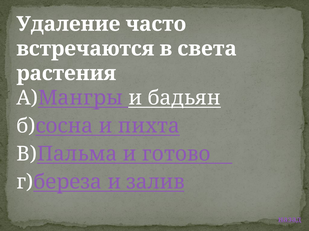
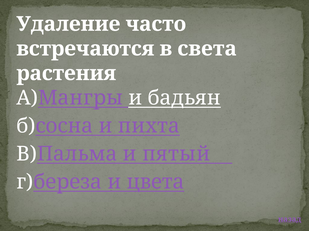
готово: готово -> пятый
залив: залив -> цвета
